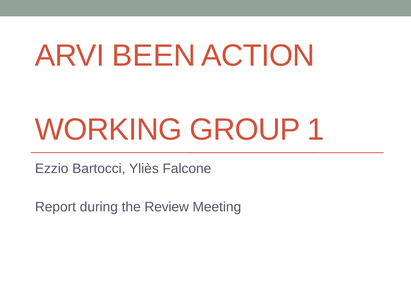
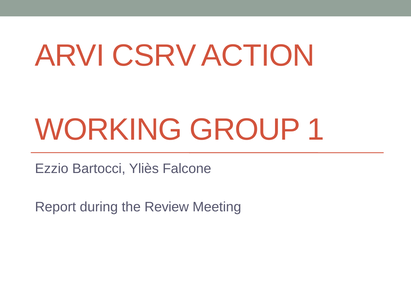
BEEN: BEEN -> CSRV
